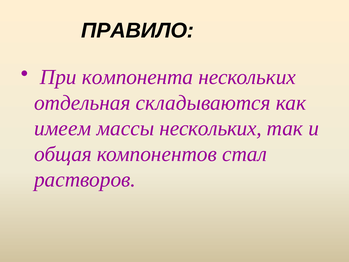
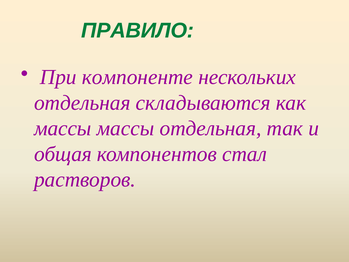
ПРАВИЛО colour: black -> green
компонента: компонента -> компоненте
имеем at (63, 128): имеем -> массы
массы нескольких: нескольких -> отдельная
